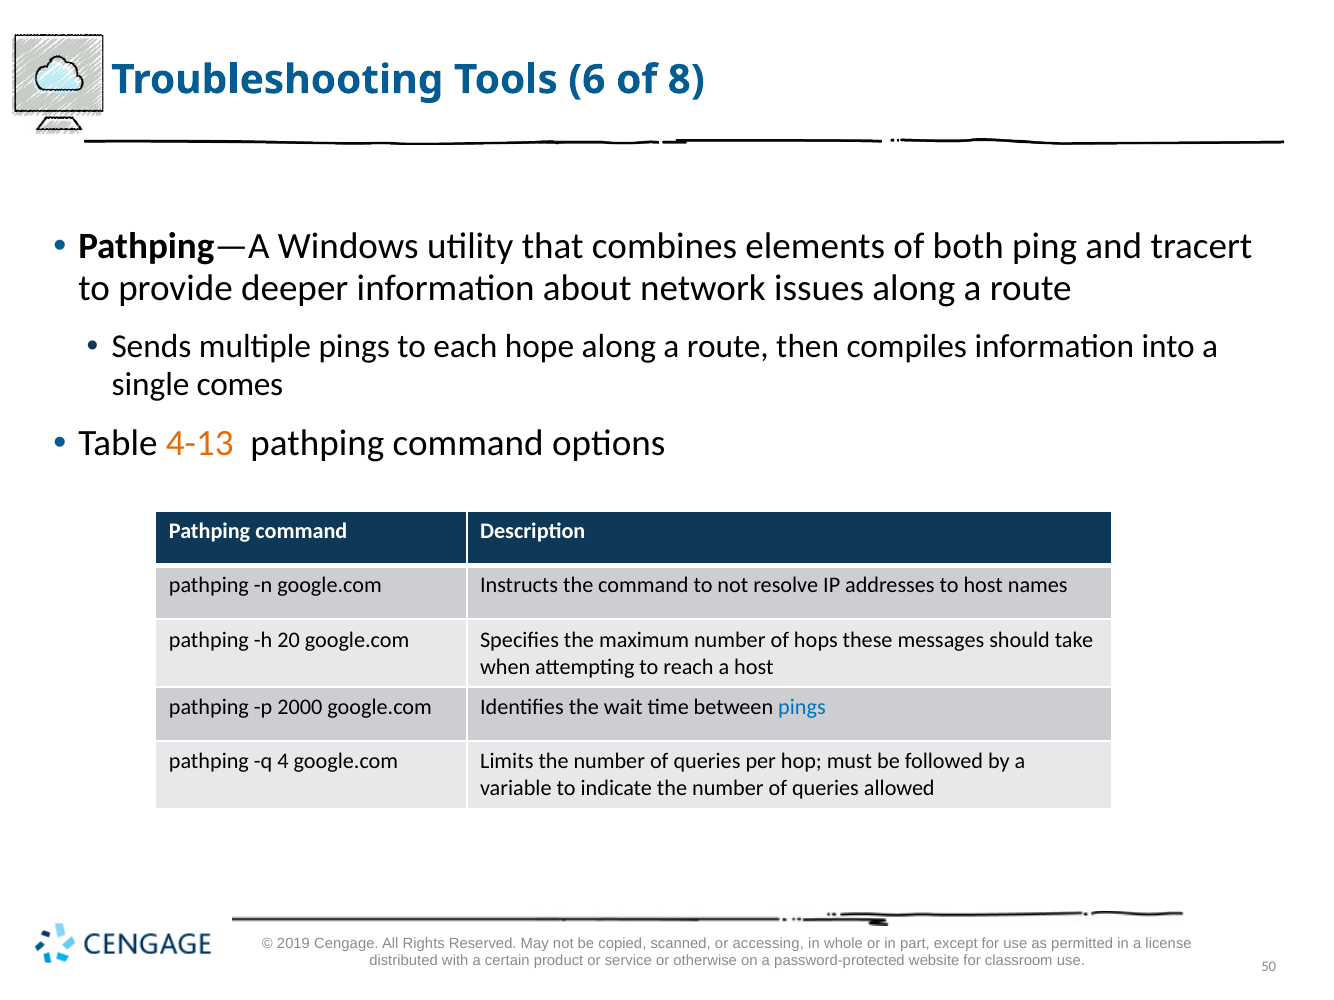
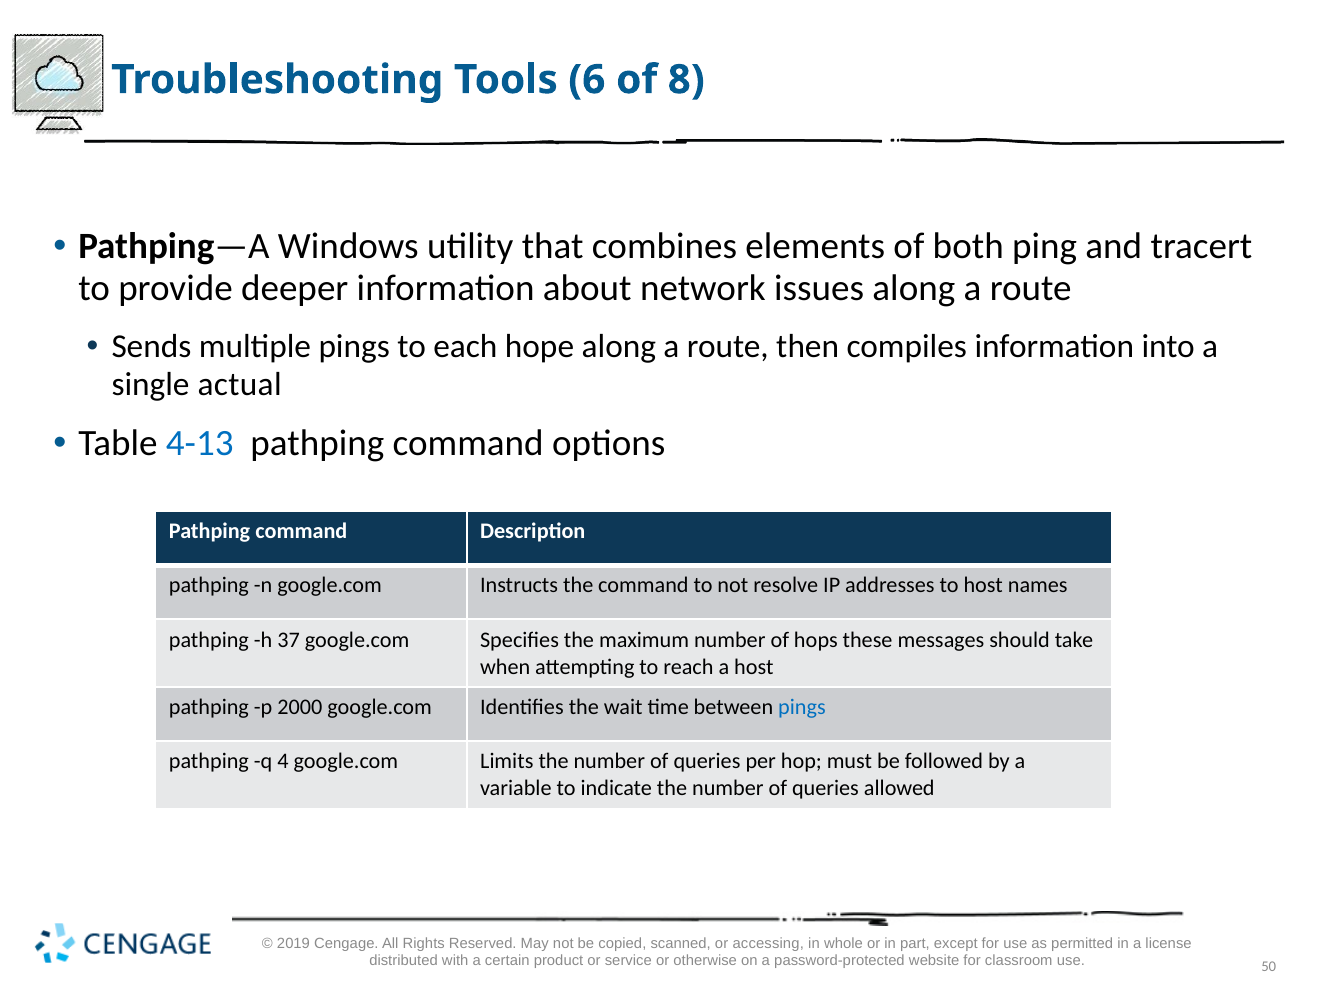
comes: comes -> actual
4-13 colour: orange -> blue
20: 20 -> 37
